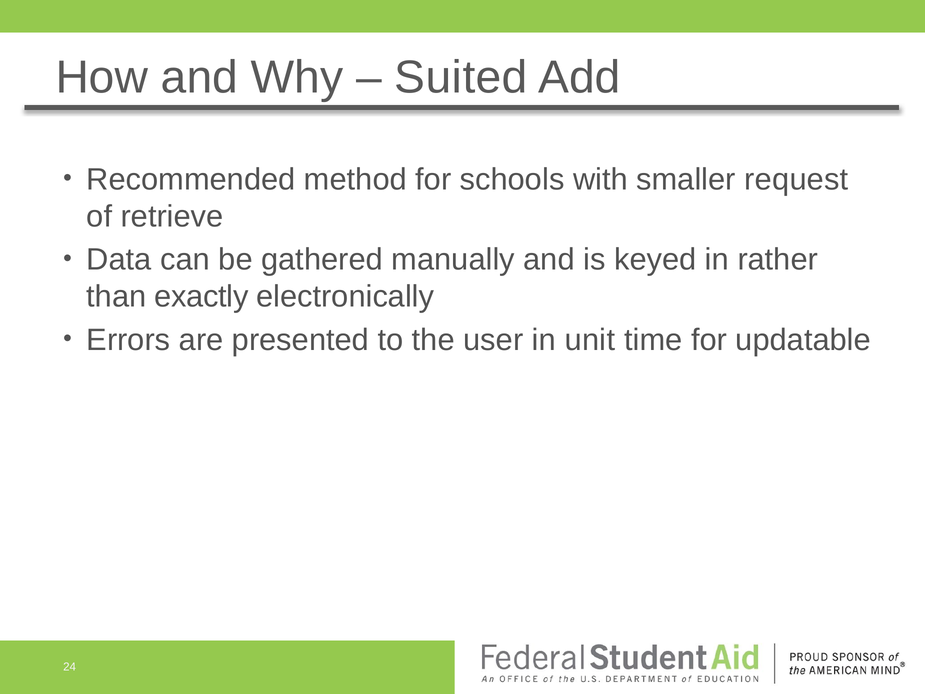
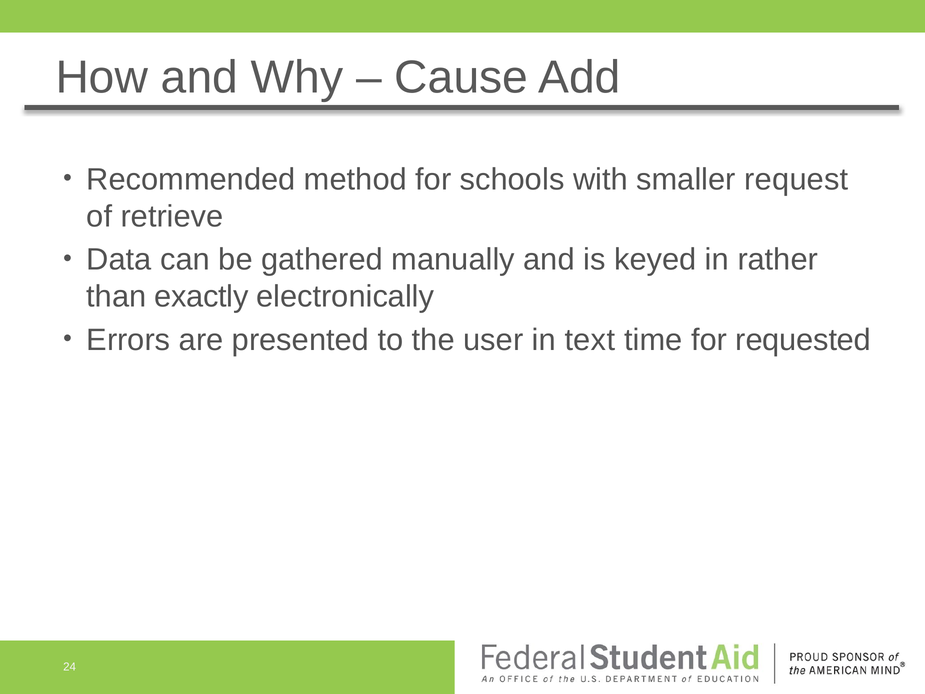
Suited: Suited -> Cause
unit: unit -> text
updatable: updatable -> requested
